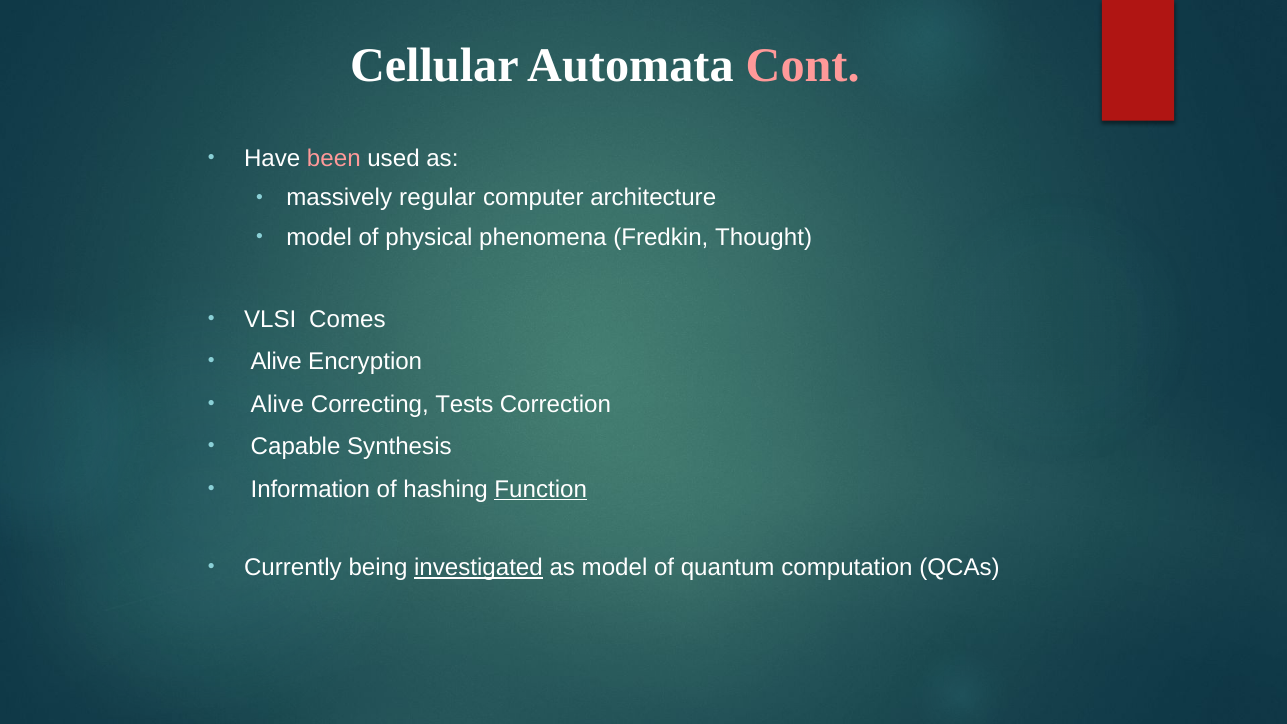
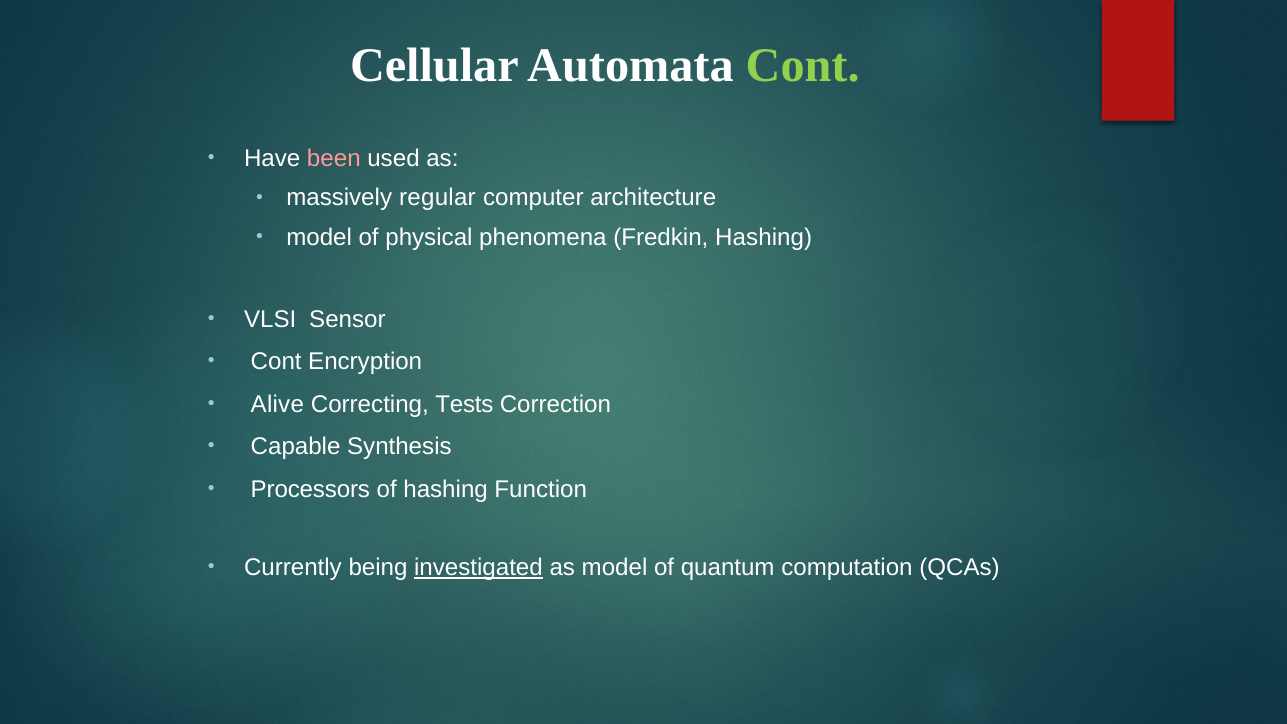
Cont at (803, 66) colour: pink -> light green
Fredkin Thought: Thought -> Hashing
Comes: Comes -> Sensor
Alive at (276, 362): Alive -> Cont
Information: Information -> Processors
Function underline: present -> none
